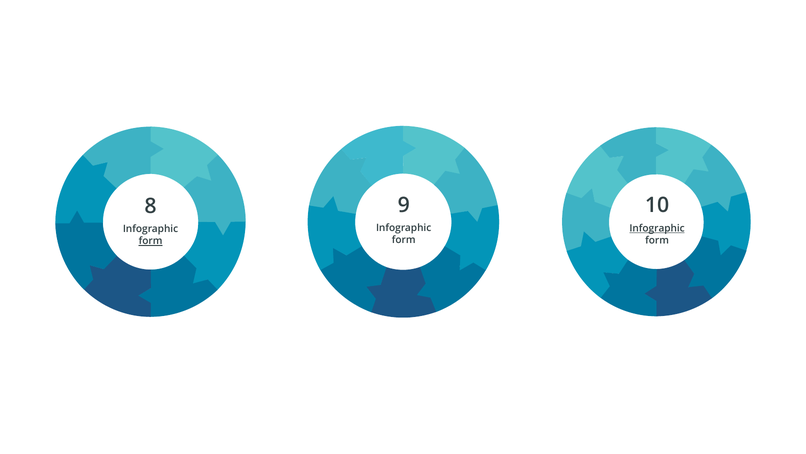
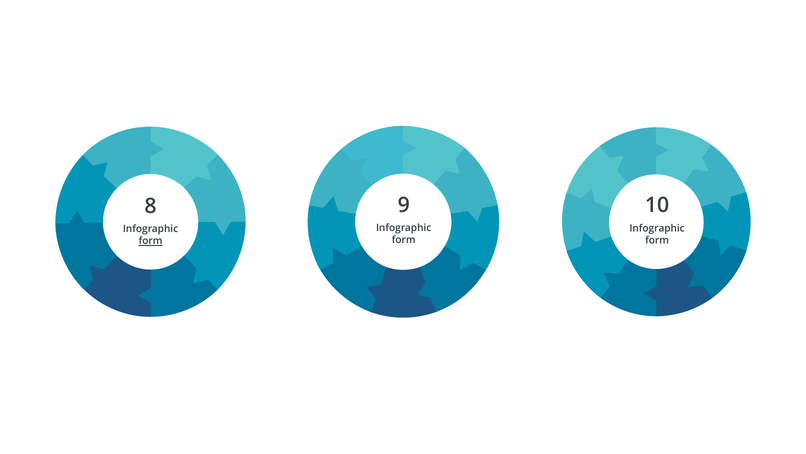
Infographic at (657, 228) underline: present -> none
